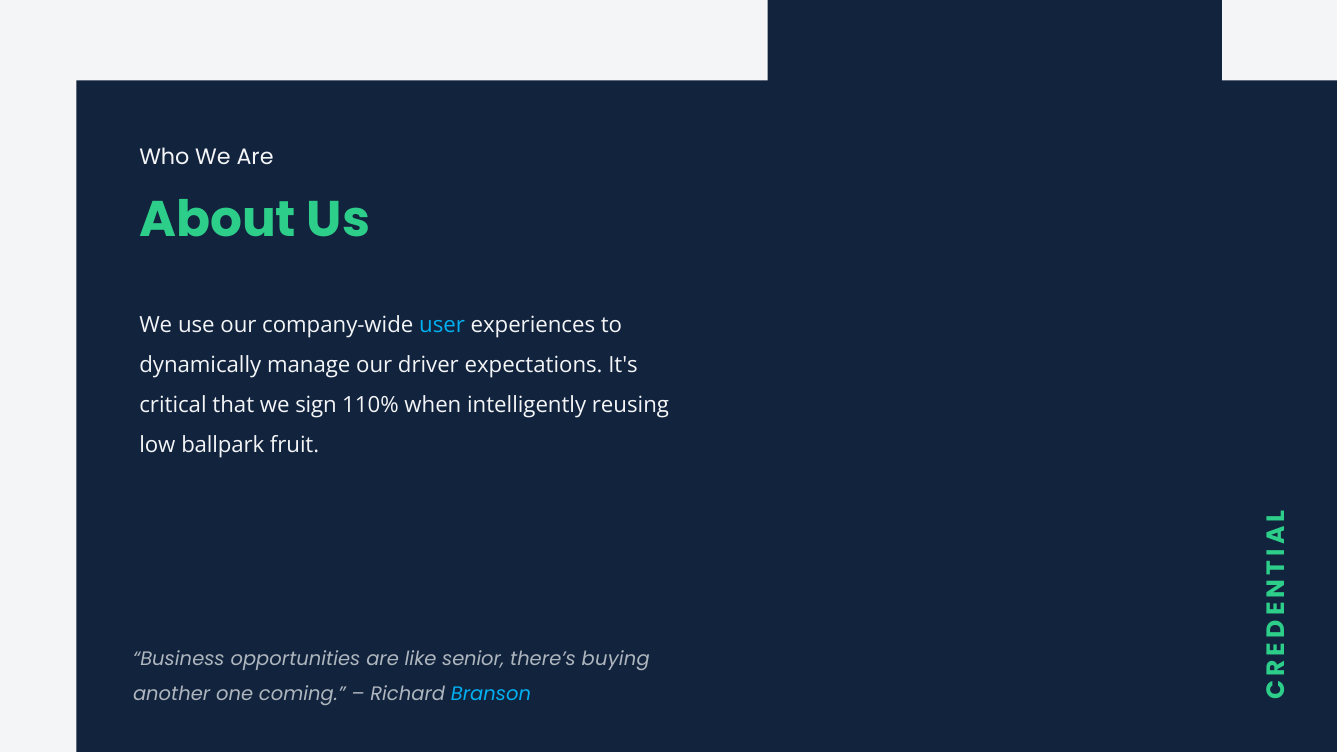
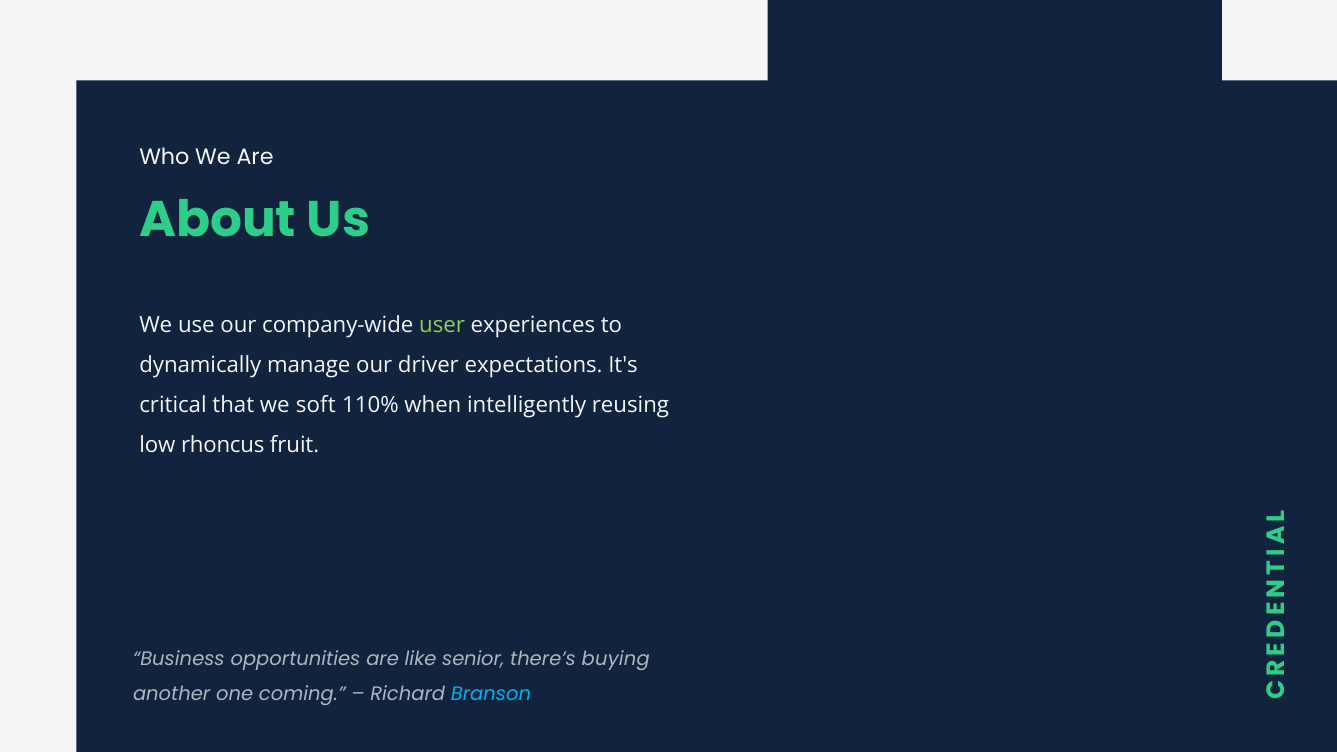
user colour: light blue -> light green
sign: sign -> soft
ballpark: ballpark -> rhoncus
